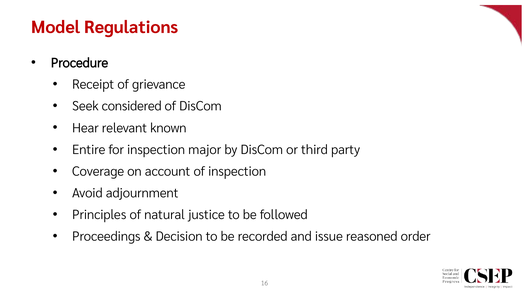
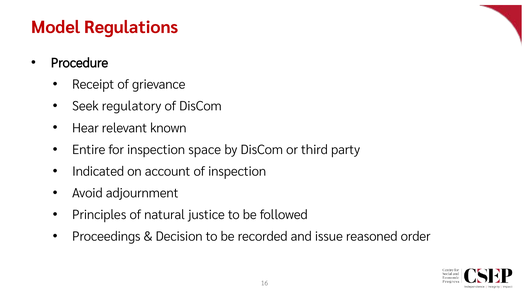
considered: considered -> regulatory
major: major -> space
Coverage: Coverage -> Indicated
